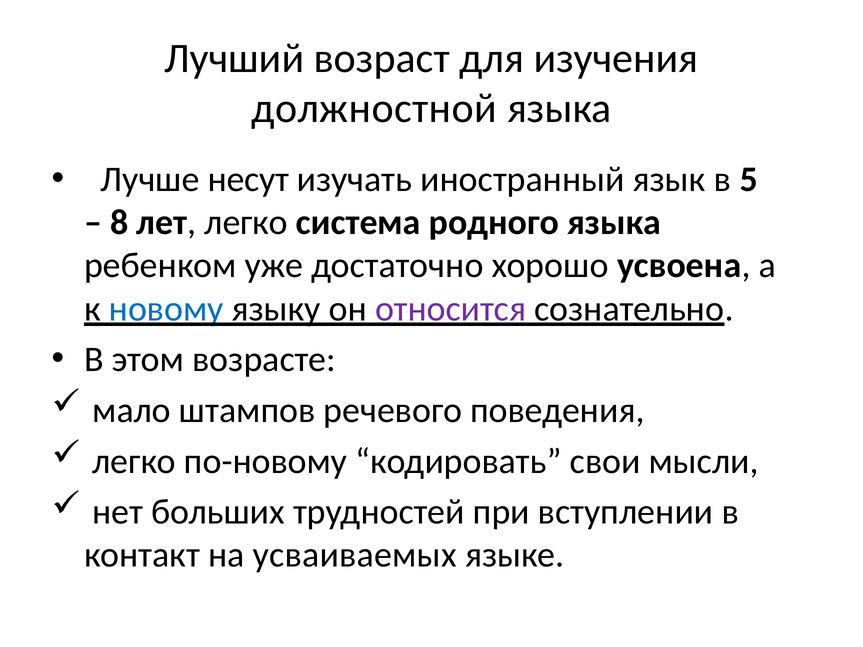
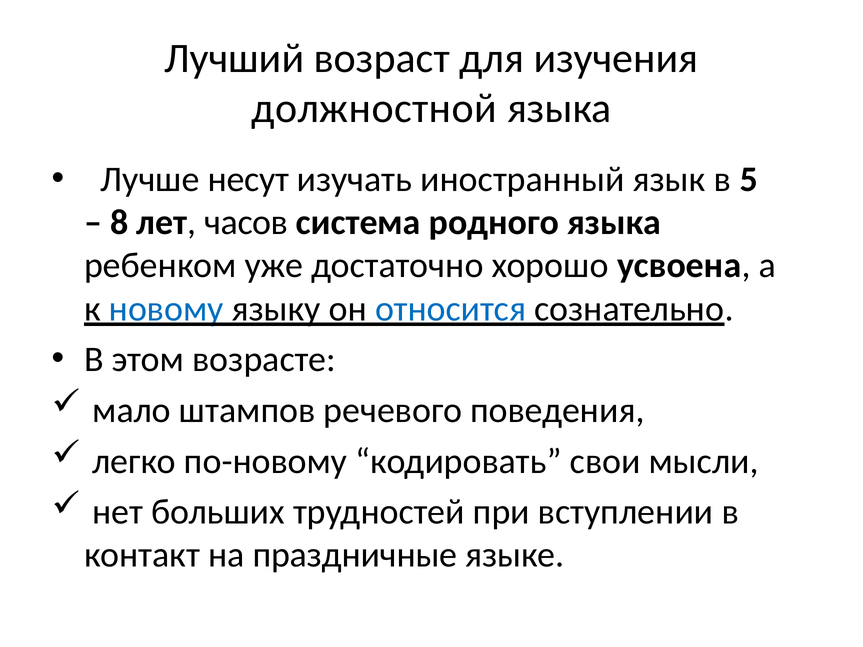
лет легко: легко -> часов
относится colour: purple -> blue
усваиваемых: усваиваемых -> праздничные
